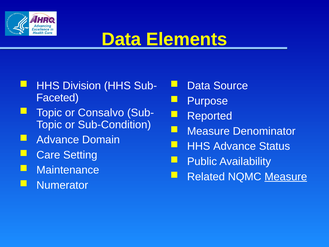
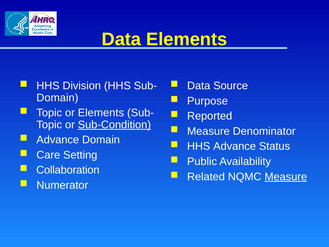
Faceted at (58, 98): Faceted -> Domain
or Consalvo: Consalvo -> Elements
Sub-Condition underline: none -> present
Maintenance: Maintenance -> Collaboration
